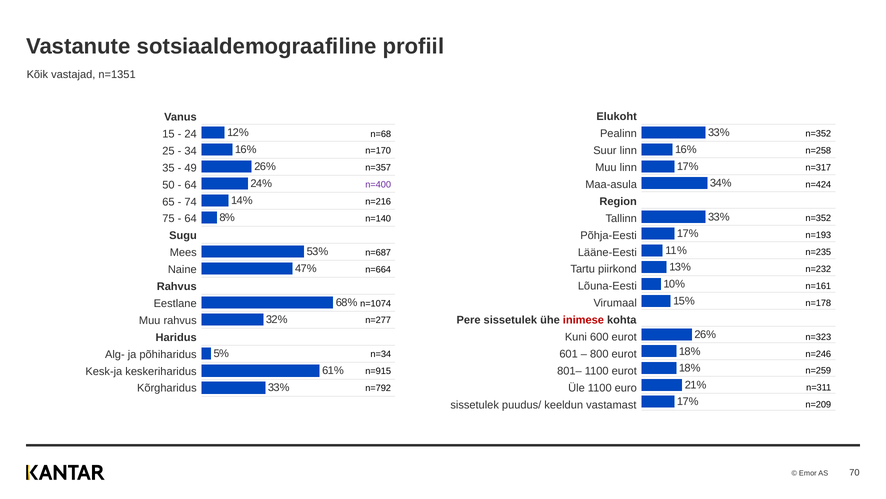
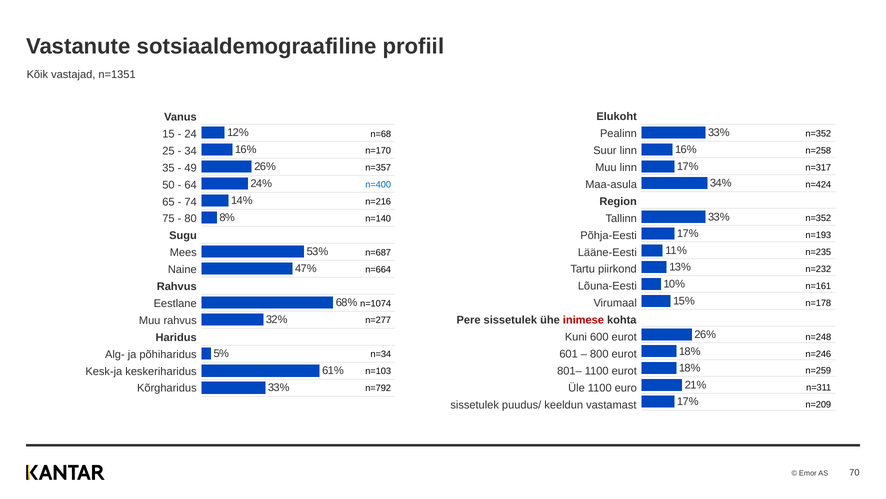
n=400 colour: purple -> blue
64 at (191, 219): 64 -> 80
n=323: n=323 -> n=248
n=915: n=915 -> n=103
